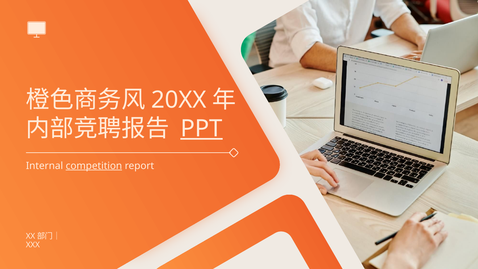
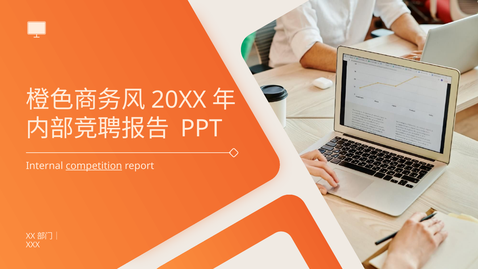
PPT underline: present -> none
